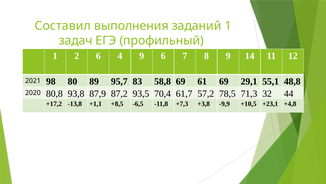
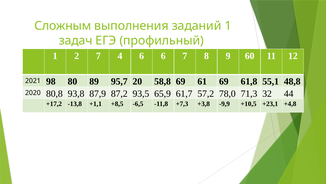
Составил: Составил -> Сложным
2 6: 6 -> 7
4 9: 9 -> 6
14: 14 -> 60
83: 83 -> 20
29,1: 29,1 -> 61,8
70,4: 70,4 -> 65,9
78,5: 78,5 -> 78,0
